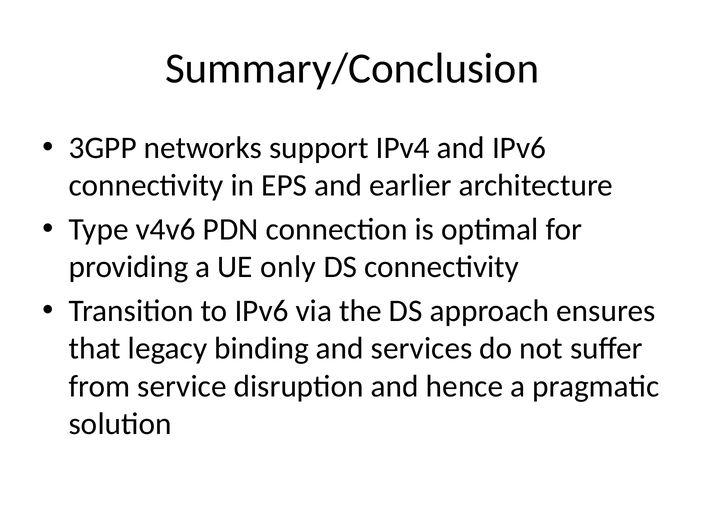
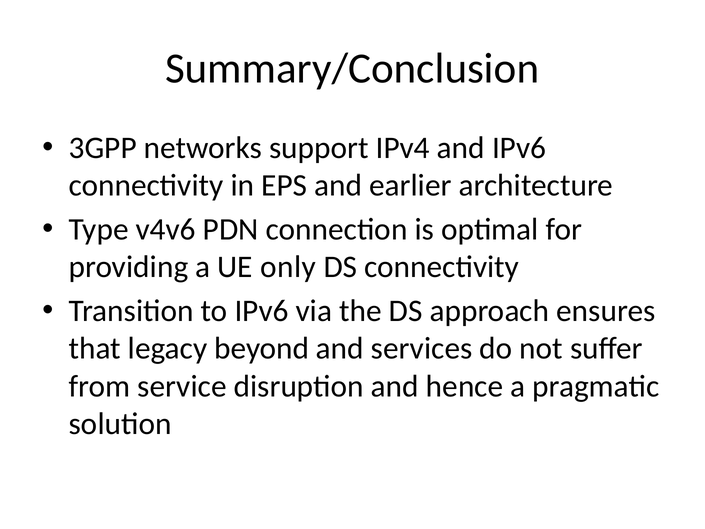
binding: binding -> beyond
